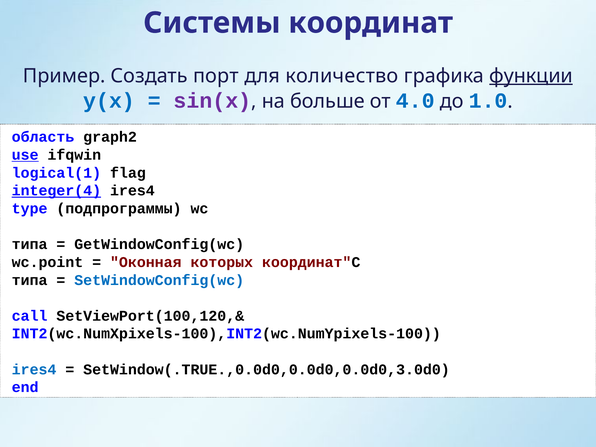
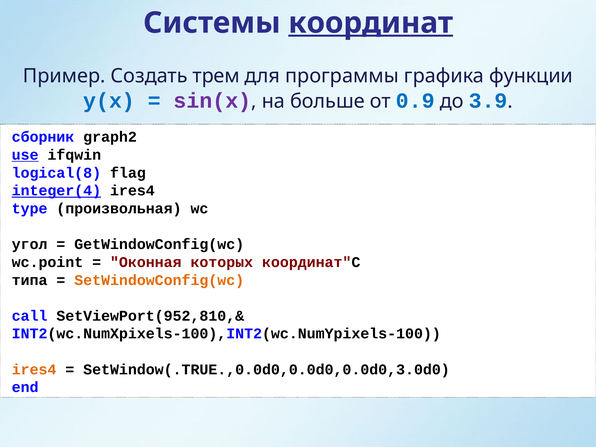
координат underline: none -> present
порт: порт -> трем
количество: количество -> программы
функции underline: present -> none
4.0: 4.0 -> 0.9
1.0: 1.0 -> 3.9
область: область -> сборник
logical(1: logical(1 -> logical(8
подпрограммы: подпрограммы -> произвольная
типа at (30, 244): типа -> угол
SetWindowConfig(wc colour: blue -> orange
SetViewPort(100,120,&: SetViewPort(100,120,& -> SetViewPort(952,810,&
ires4 at (34, 370) colour: blue -> orange
